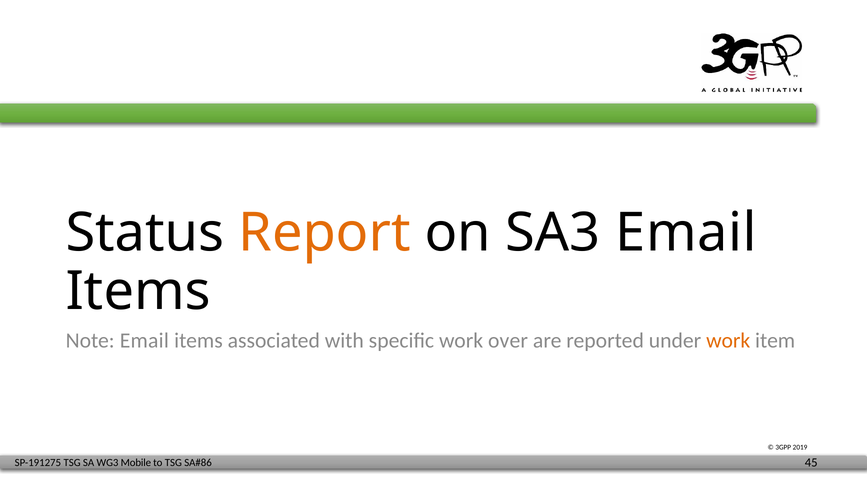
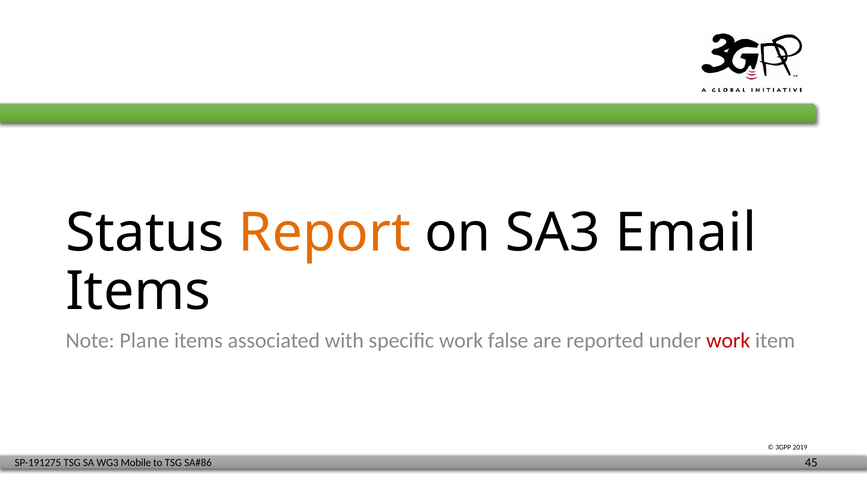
Note Email: Email -> Plane
over: over -> false
work at (728, 341) colour: orange -> red
